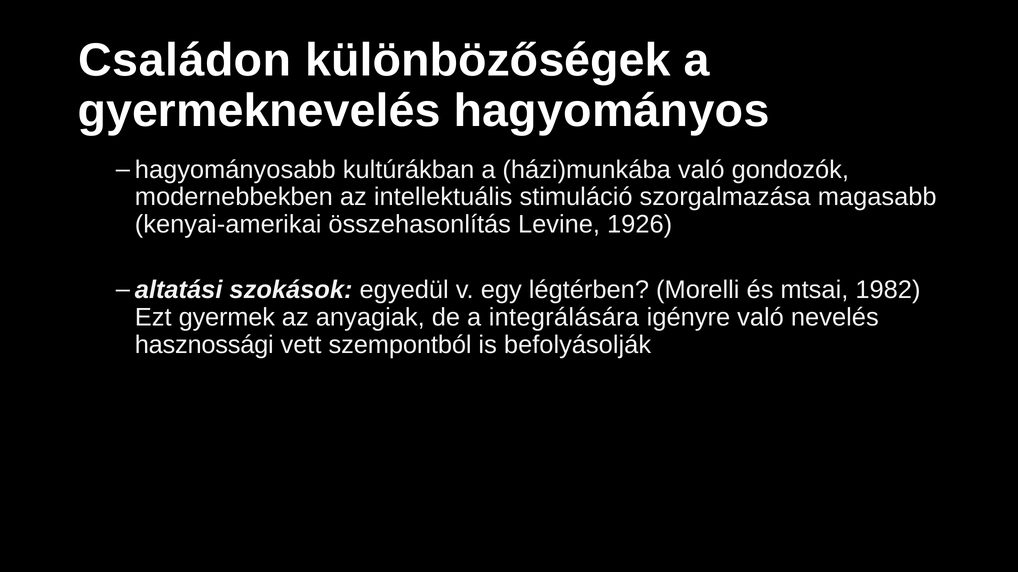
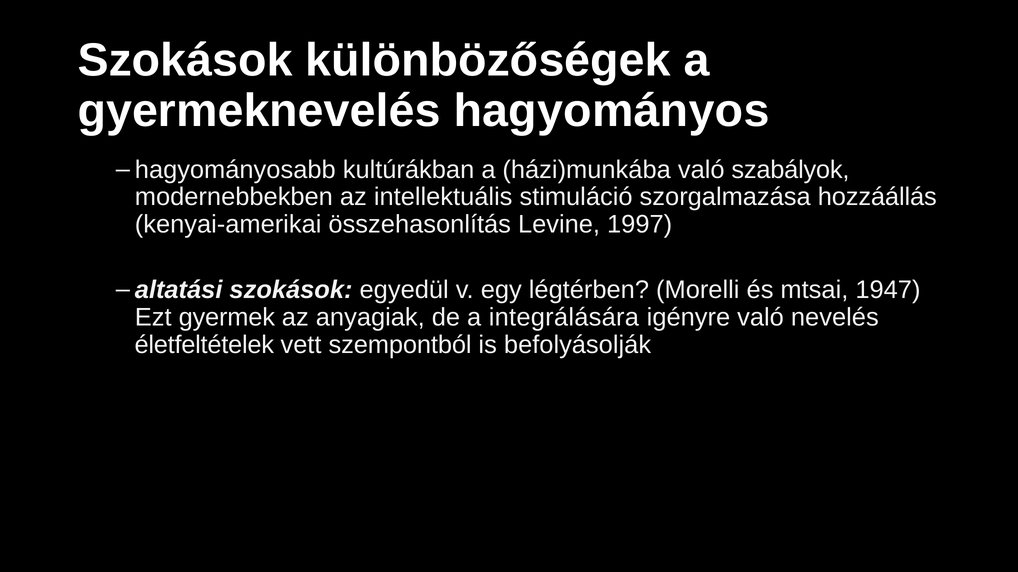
Családon at (185, 60): Családon -> Szokások
gondozók: gondozók -> szabályok
magasabb: magasabb -> hozzáállás
1926: 1926 -> 1997
1982: 1982 -> 1947
hasznossági: hasznossági -> életfeltételek
